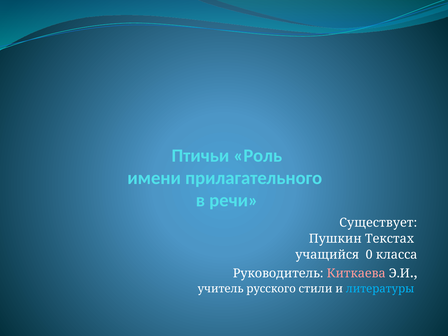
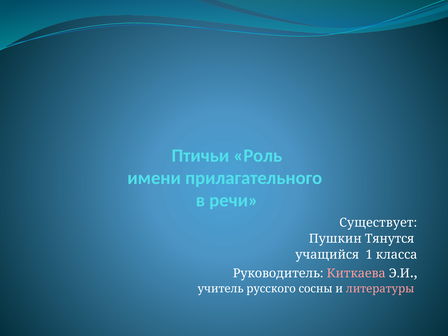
Текстах: Текстах -> Тянутся
0: 0 -> 1
стили: стили -> сосны
литературы colour: light blue -> pink
